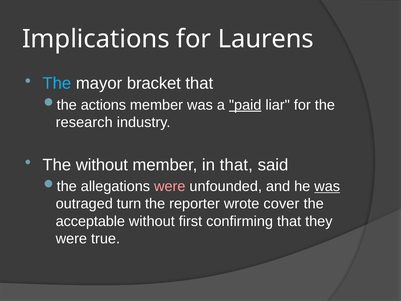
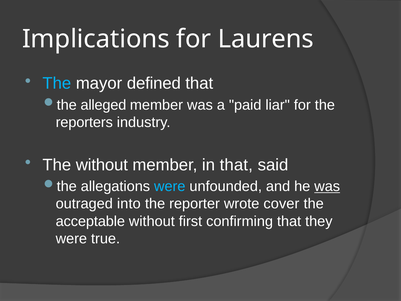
bracket: bracket -> defined
actions: actions -> alleged
paid underline: present -> none
research: research -> reporters
were at (170, 186) colour: pink -> light blue
turn: turn -> into
